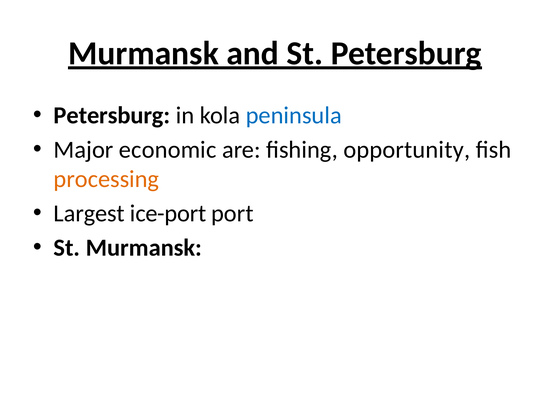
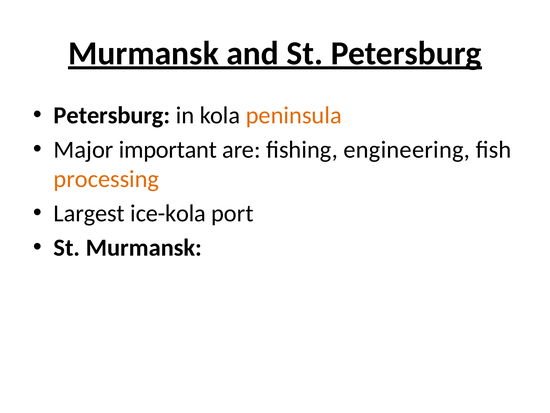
peninsula colour: blue -> orange
economic: economic -> important
opportunity: opportunity -> engineering
ice-port: ice-port -> ice-kola
